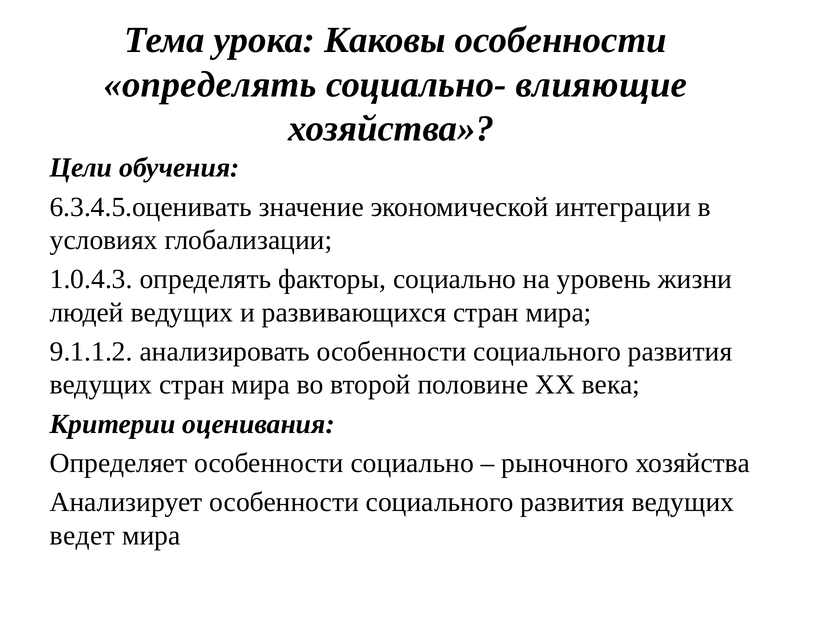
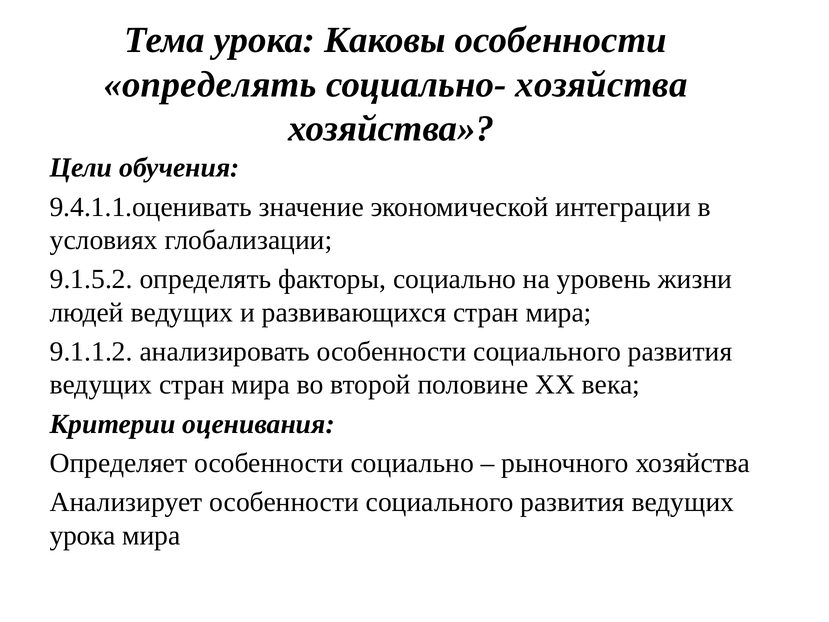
социально- влияющие: влияющие -> хозяйства
6.3.4.5.оценивать: 6.3.4.5.оценивать -> 9.4.1.1.оценивать
1.0.4.3: 1.0.4.3 -> 9.1.5.2
ведет at (82, 535): ведет -> урока
